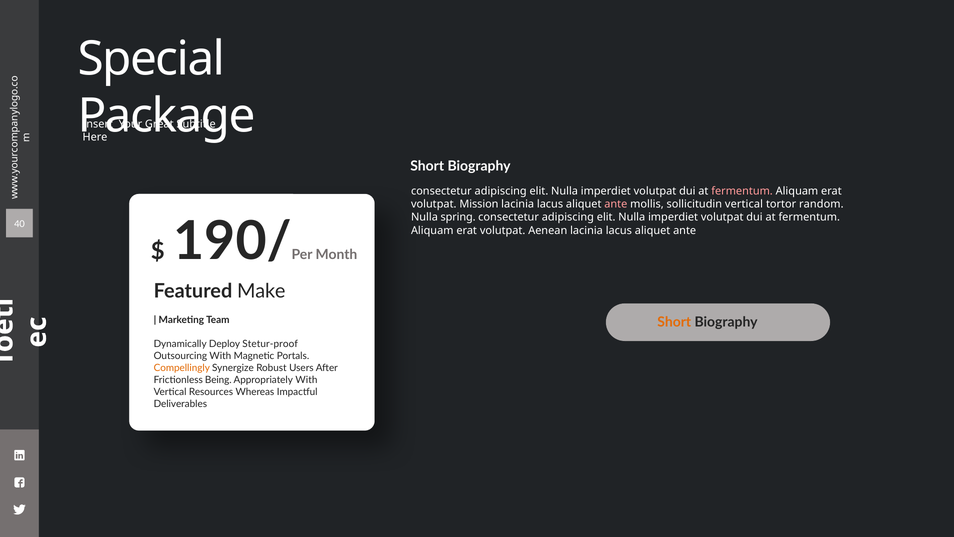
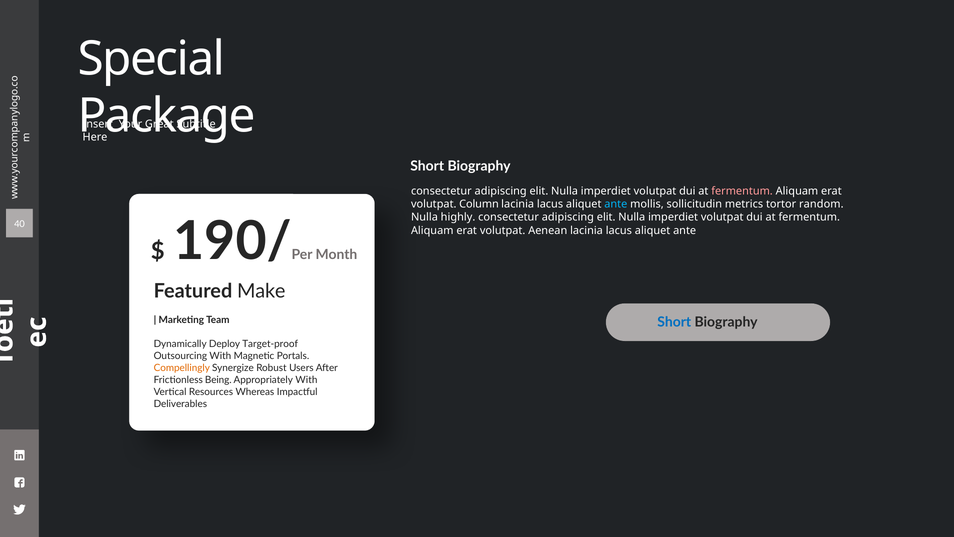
Mission: Mission -> Column
ante at (616, 204) colour: pink -> light blue
sollicitudin vertical: vertical -> metrics
spring: spring -> highly
Short at (674, 322) colour: orange -> blue
Stetur-proof: Stetur-proof -> Target-proof
